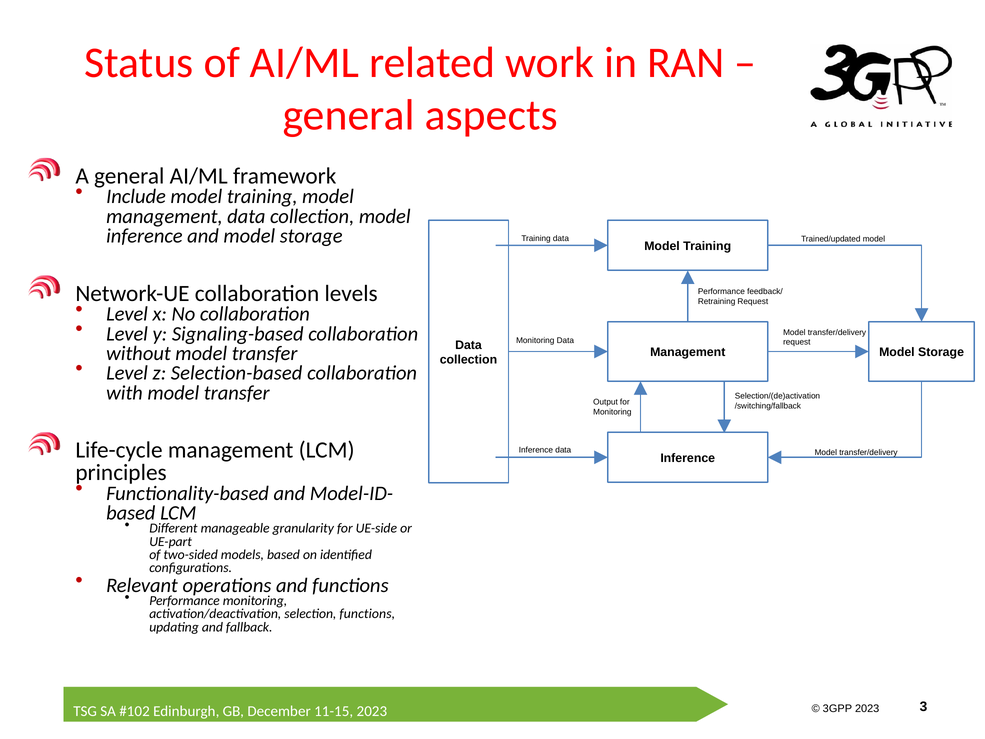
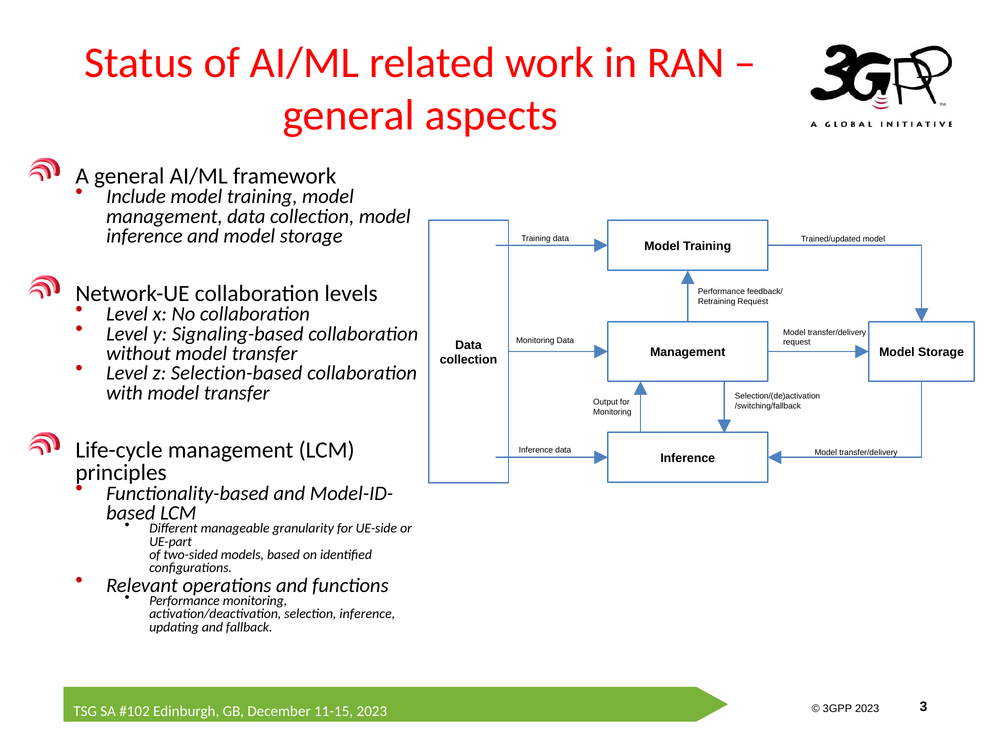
selection functions: functions -> inference
